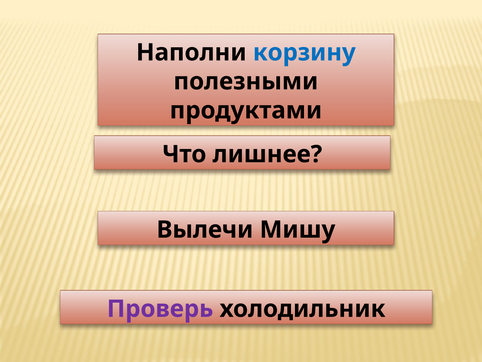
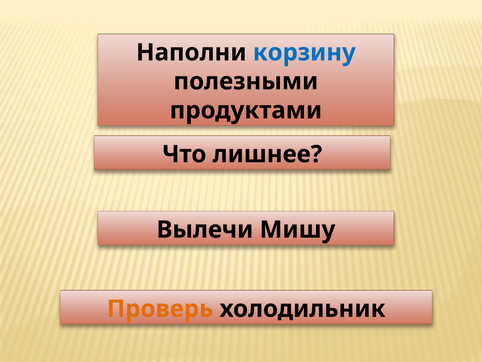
Проверь colour: purple -> orange
